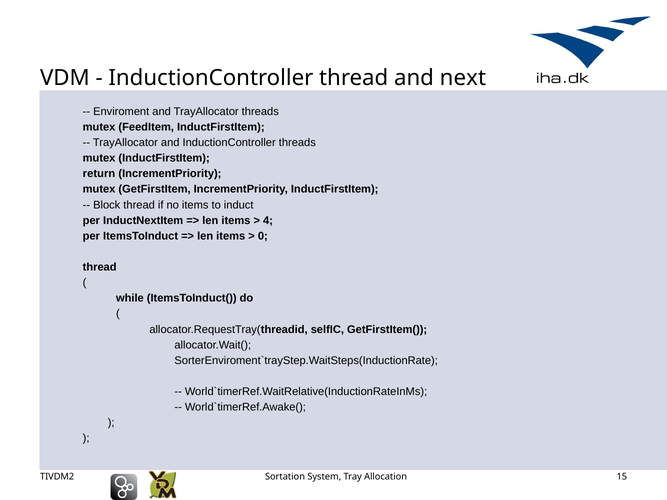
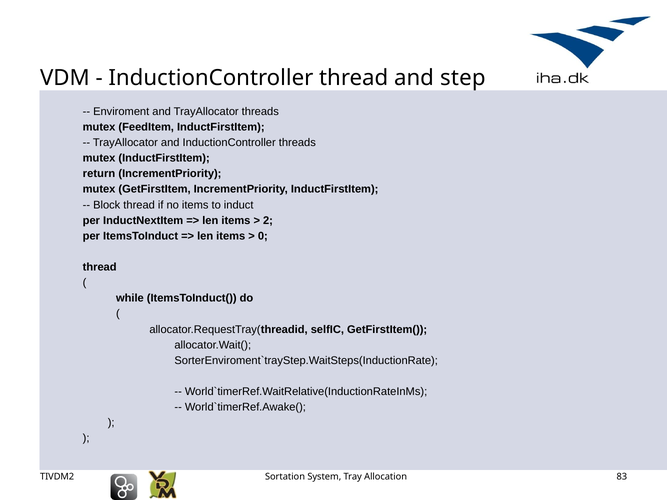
next: next -> step
4: 4 -> 2
15: 15 -> 83
